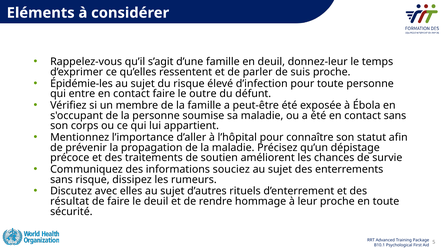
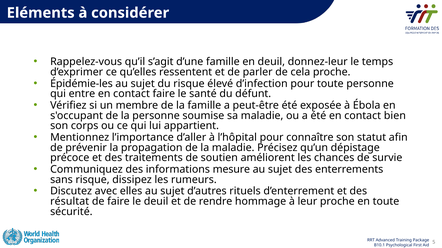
suis: suis -> cela
outre: outre -> santé
contact sans: sans -> bien
souciez: souciez -> mesure
